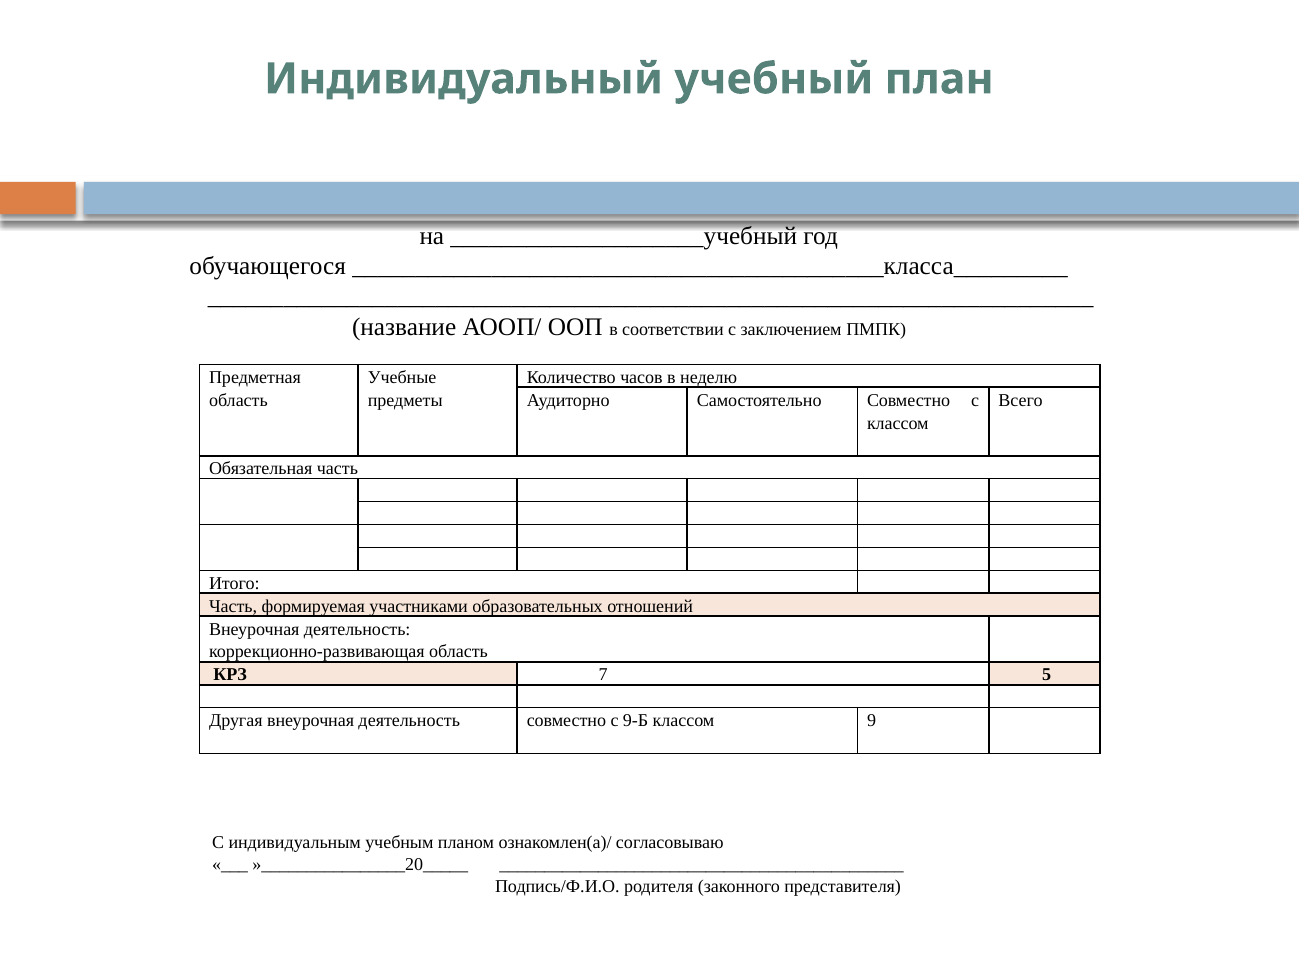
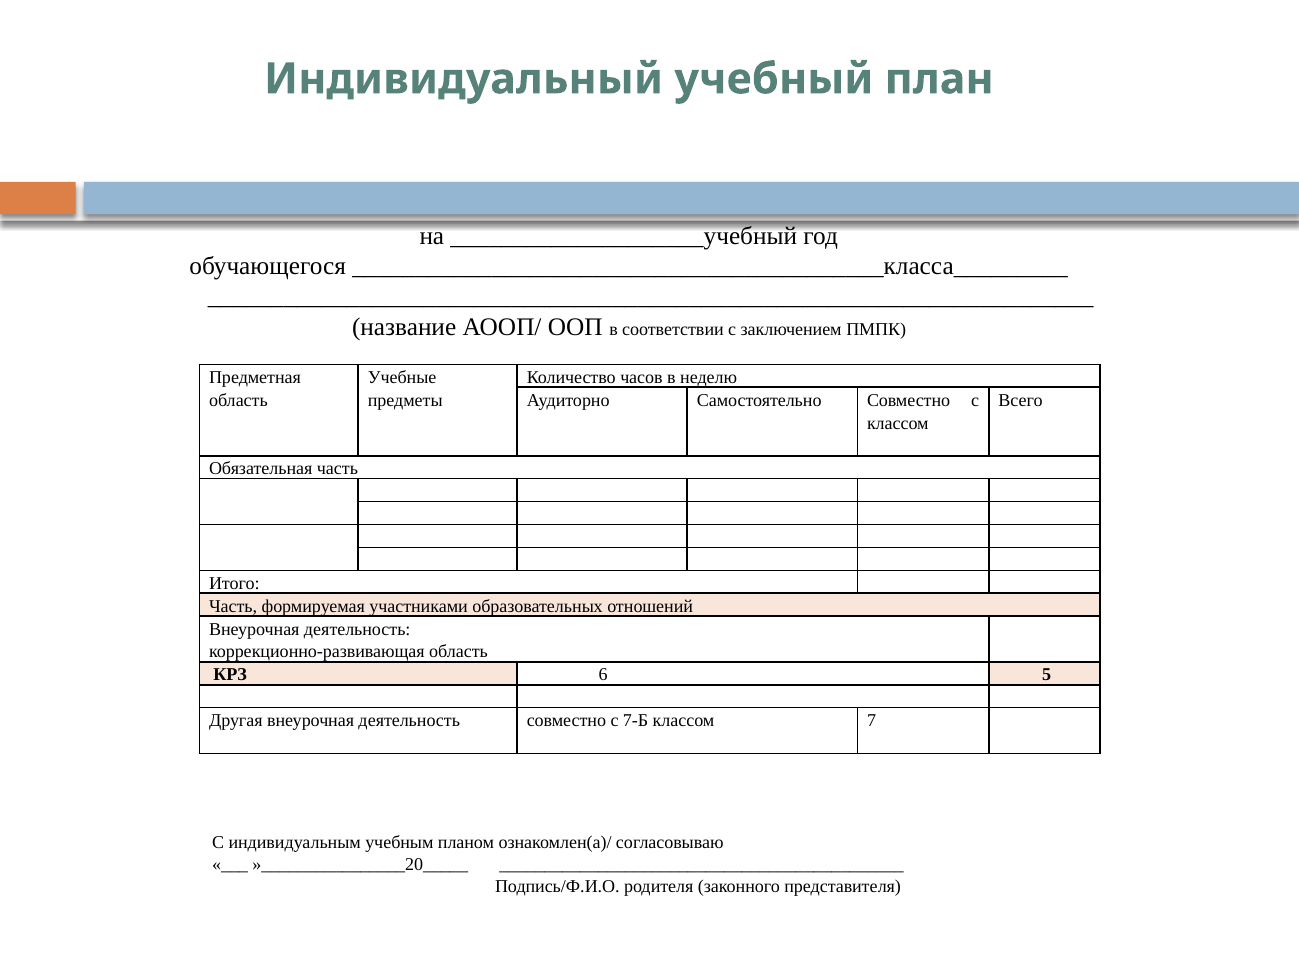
7: 7 -> 6
9-Б: 9-Б -> 7-Б
9: 9 -> 7
